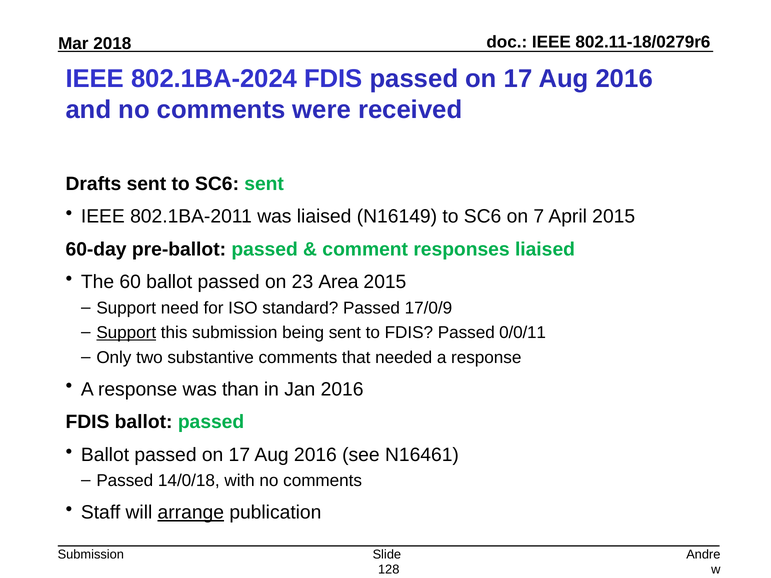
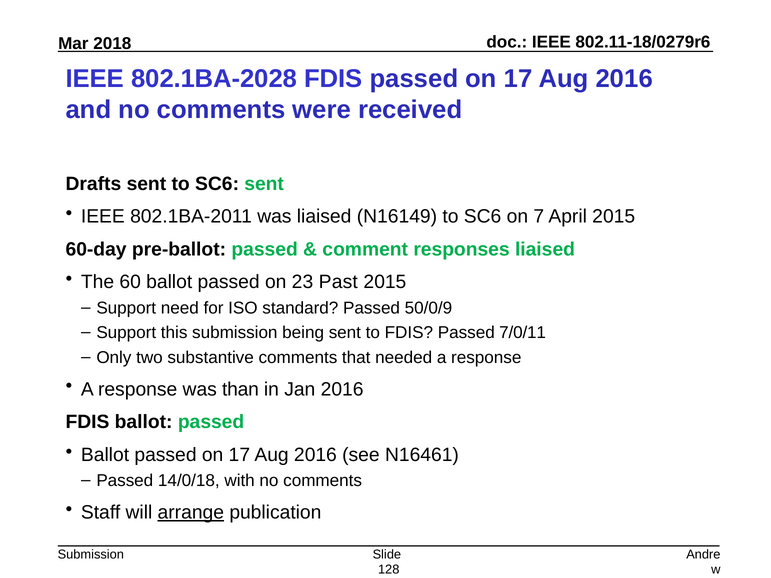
802.1BA-2024: 802.1BA-2024 -> 802.1BA-2028
Area: Area -> Past
17/0/9: 17/0/9 -> 50/0/9
Support at (126, 333) underline: present -> none
0/0/11: 0/0/11 -> 7/0/11
